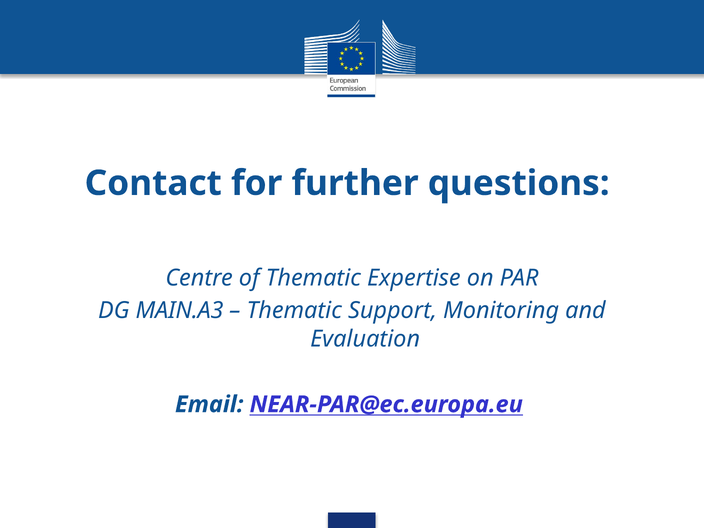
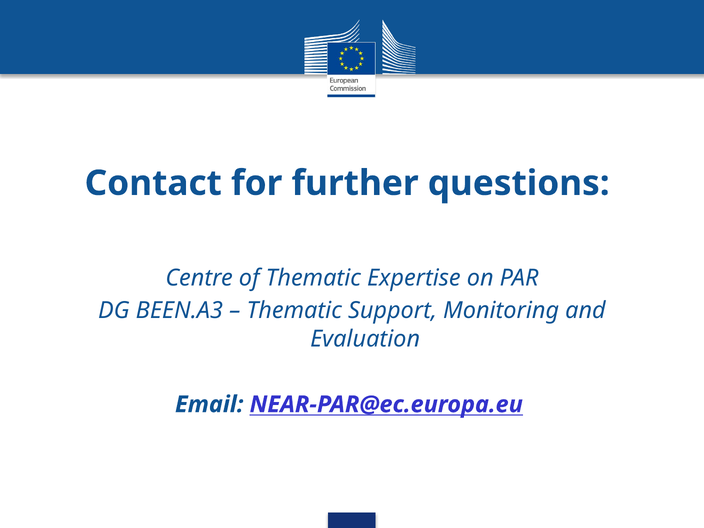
MAIN.A3: MAIN.A3 -> BEEN.A3
